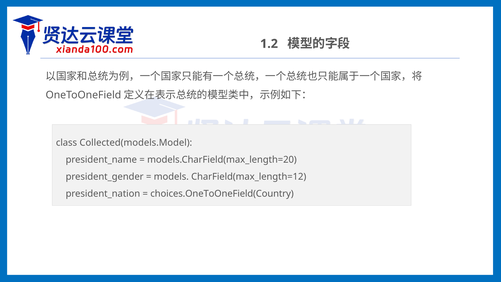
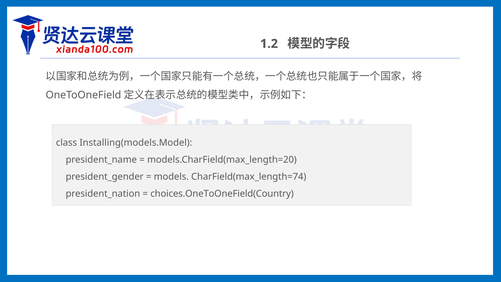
Collected(models.Model: Collected(models.Model -> Installing(models.Model
CharField(max_length=12: CharField(max_length=12 -> CharField(max_length=74
